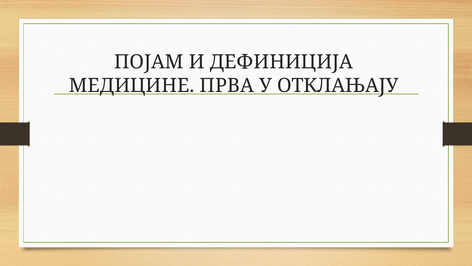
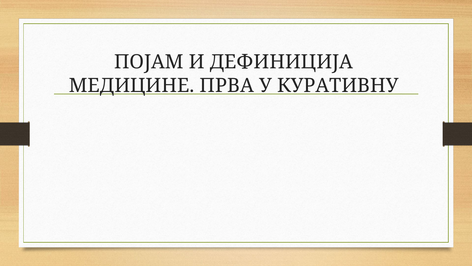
ОТКЛАЊАЈУ: ОТКЛАЊАЈУ -> КУРАТИВНУ
